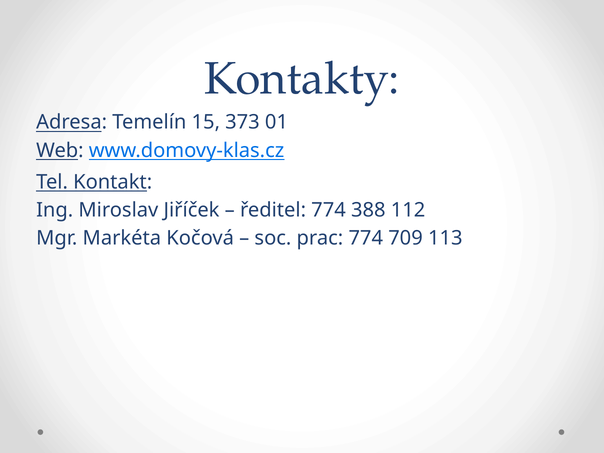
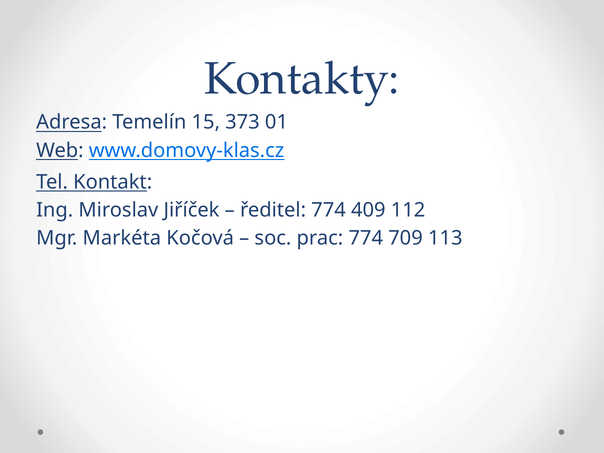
388: 388 -> 409
